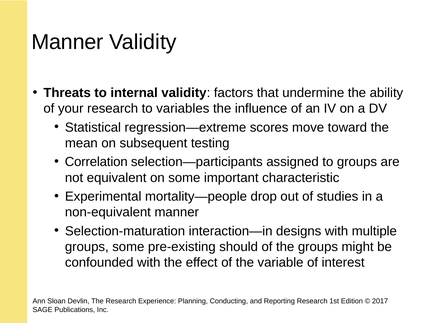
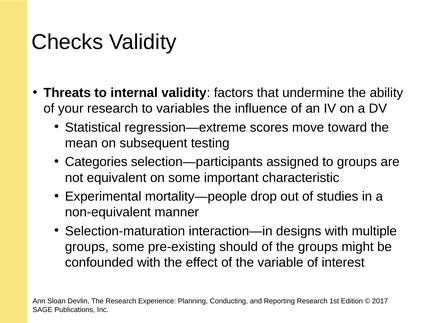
Manner at (67, 42): Manner -> Checks
Correlation: Correlation -> Categories
